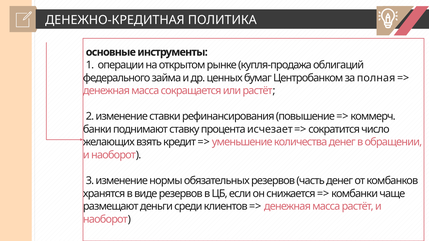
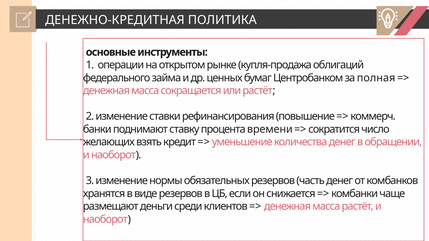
исчезает: исчезает -> времени
